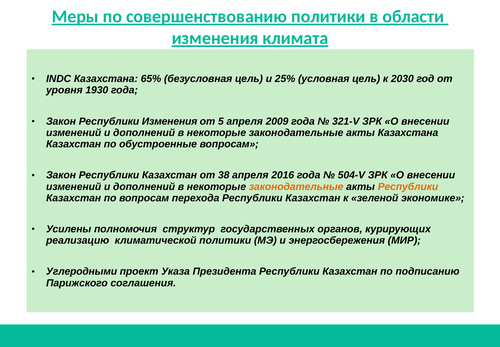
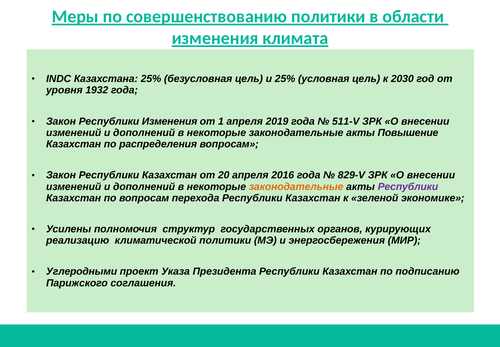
Казахстана 65%: 65% -> 25%
1930: 1930 -> 1932
5: 5 -> 1
2009: 2009 -> 2019
321-V: 321-V -> 511-V
акты Казахстана: Казахстана -> Повышение
обустроенные: обустроенные -> распределения
38: 38 -> 20
504-V: 504-V -> 829-V
Республики at (408, 186) colour: orange -> purple
